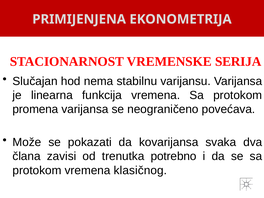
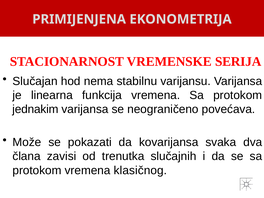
promena: promena -> jednakim
potrebno: potrebno -> slučajnih
